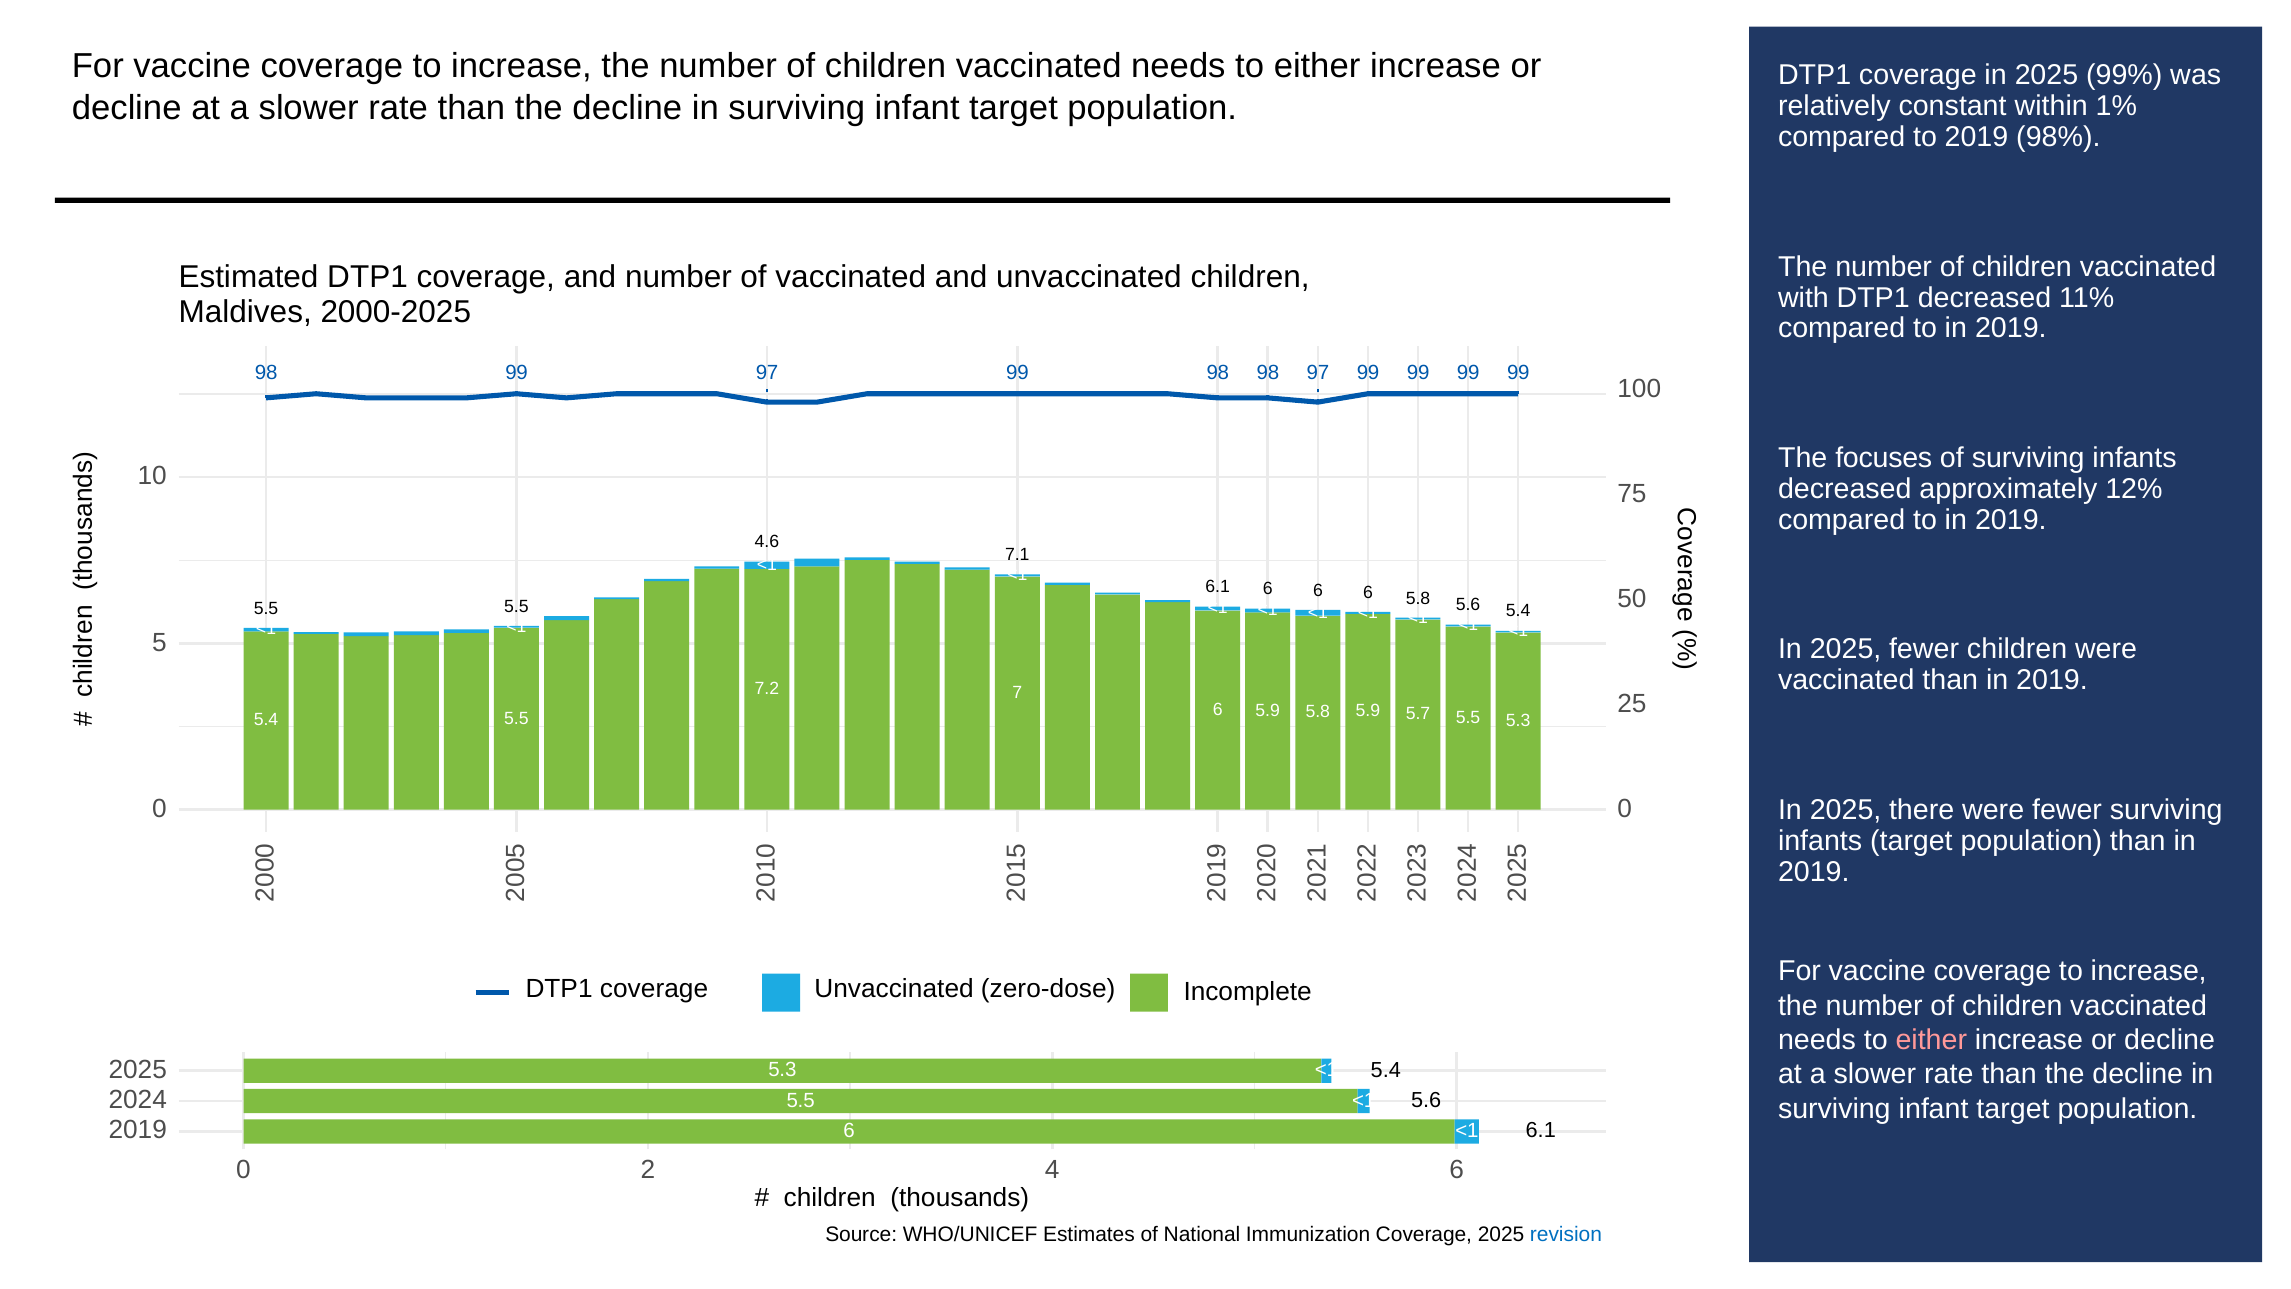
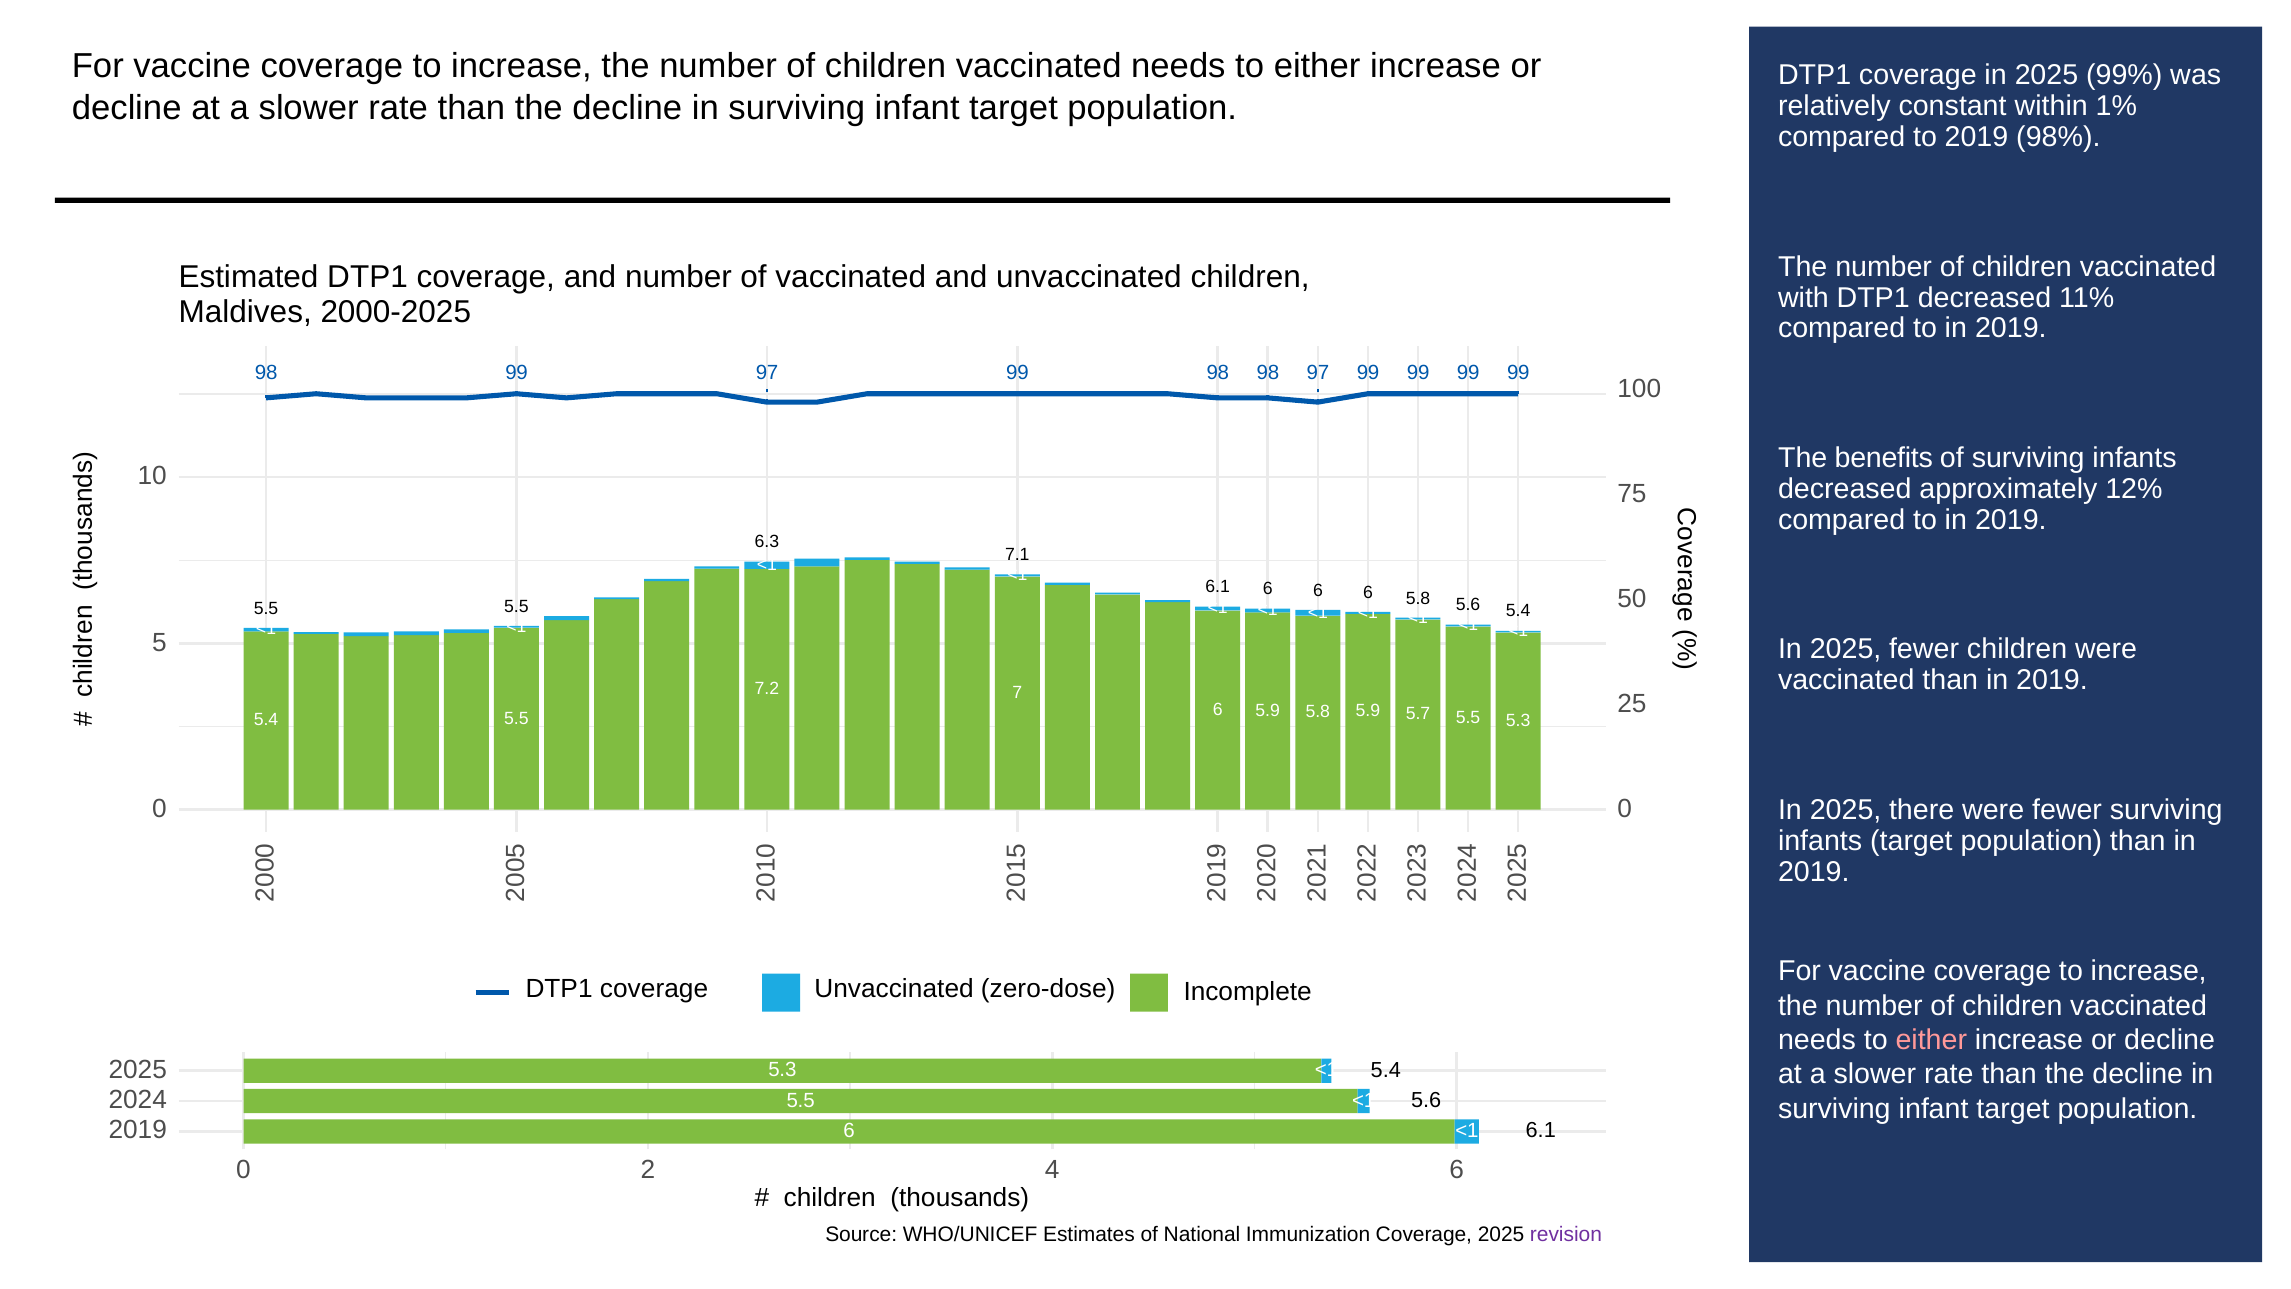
focuses: focuses -> benefits
4.6: 4.6 -> 6.3
revision at (1566, 1234) colour: blue -> purple
